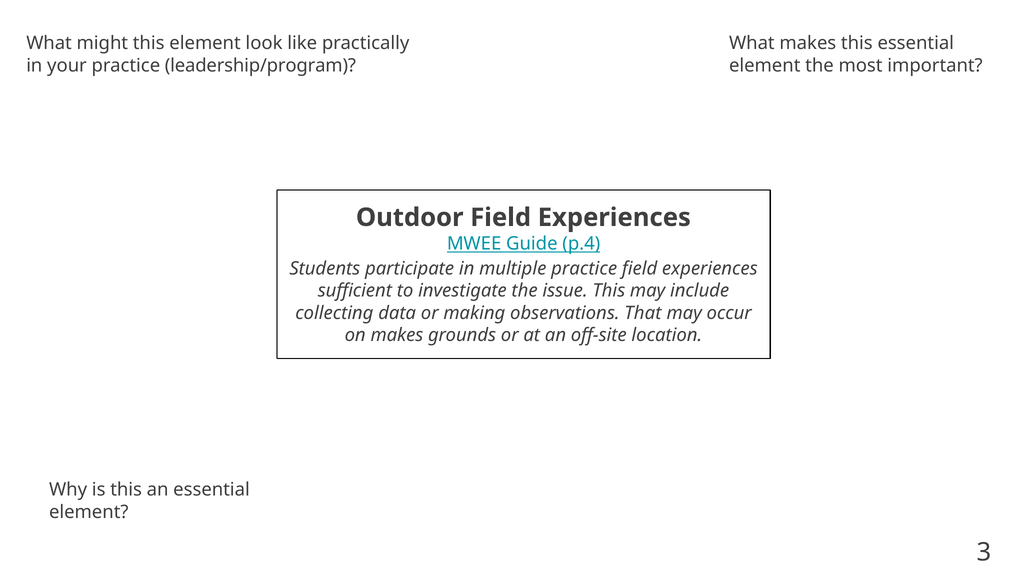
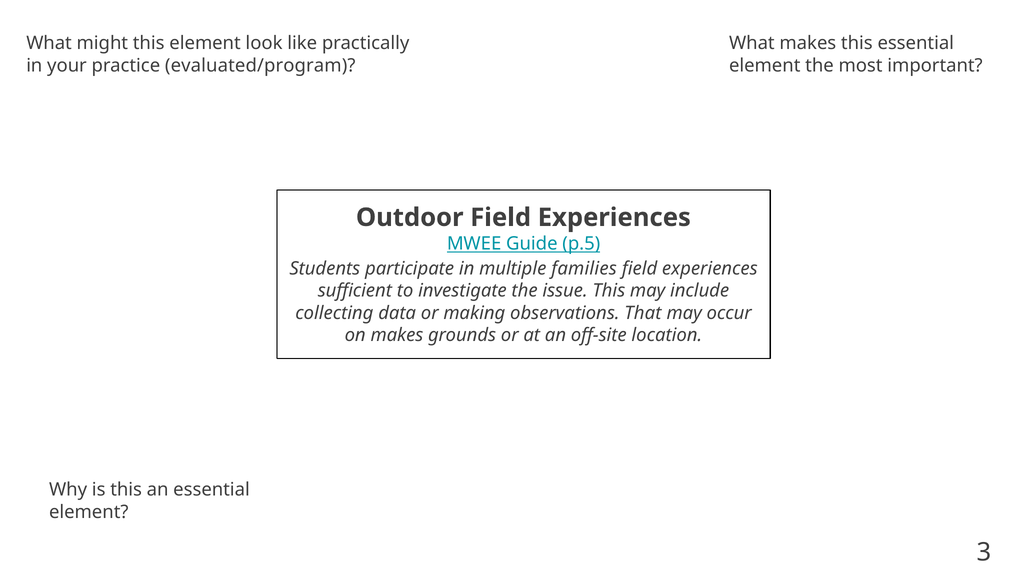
leadership/program: leadership/program -> evaluated/program
p.4: p.4 -> p.5
multiple practice: practice -> families
